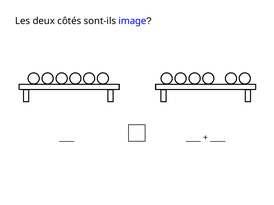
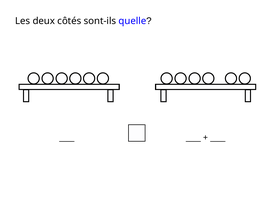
image: image -> quelle
